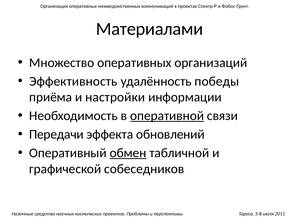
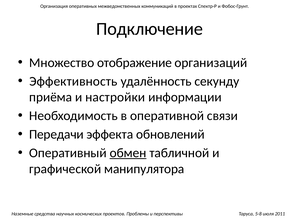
Материалами: Материалами -> Подключение
Множество оперативных: оперативных -> отображение
победы: победы -> секунду
оперативной underline: present -> none
собеседников: собеседников -> манипулятора
